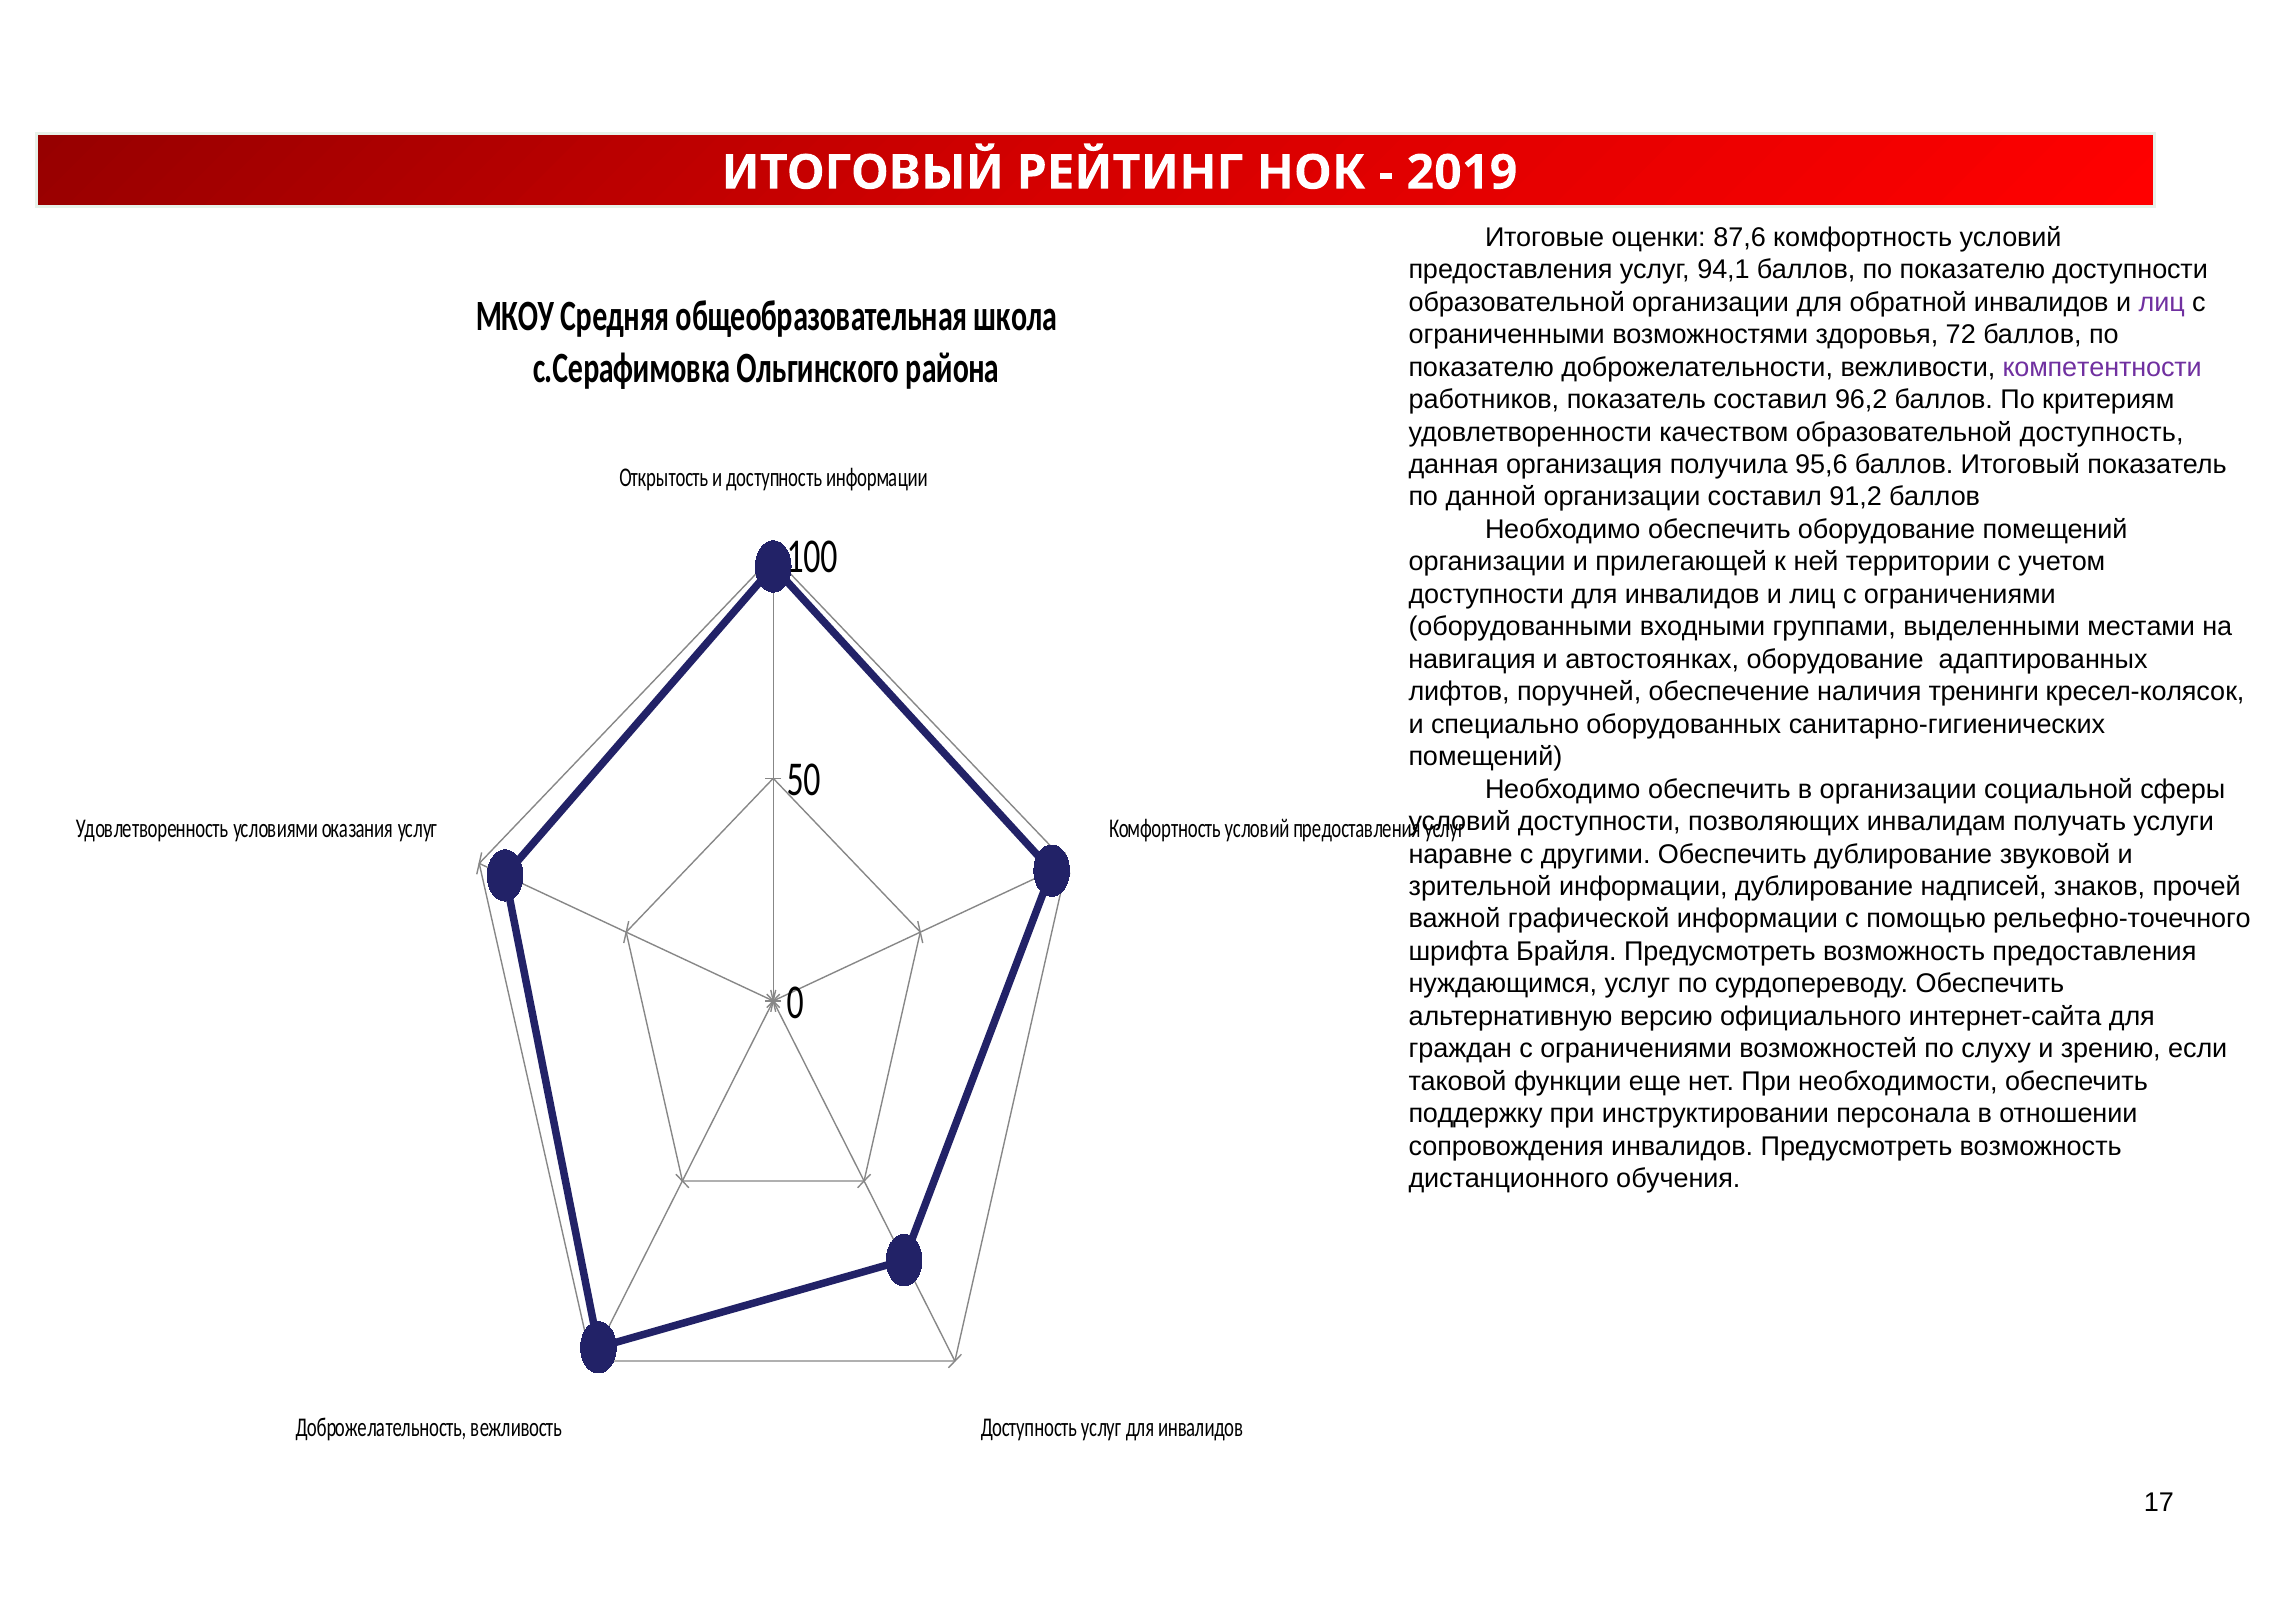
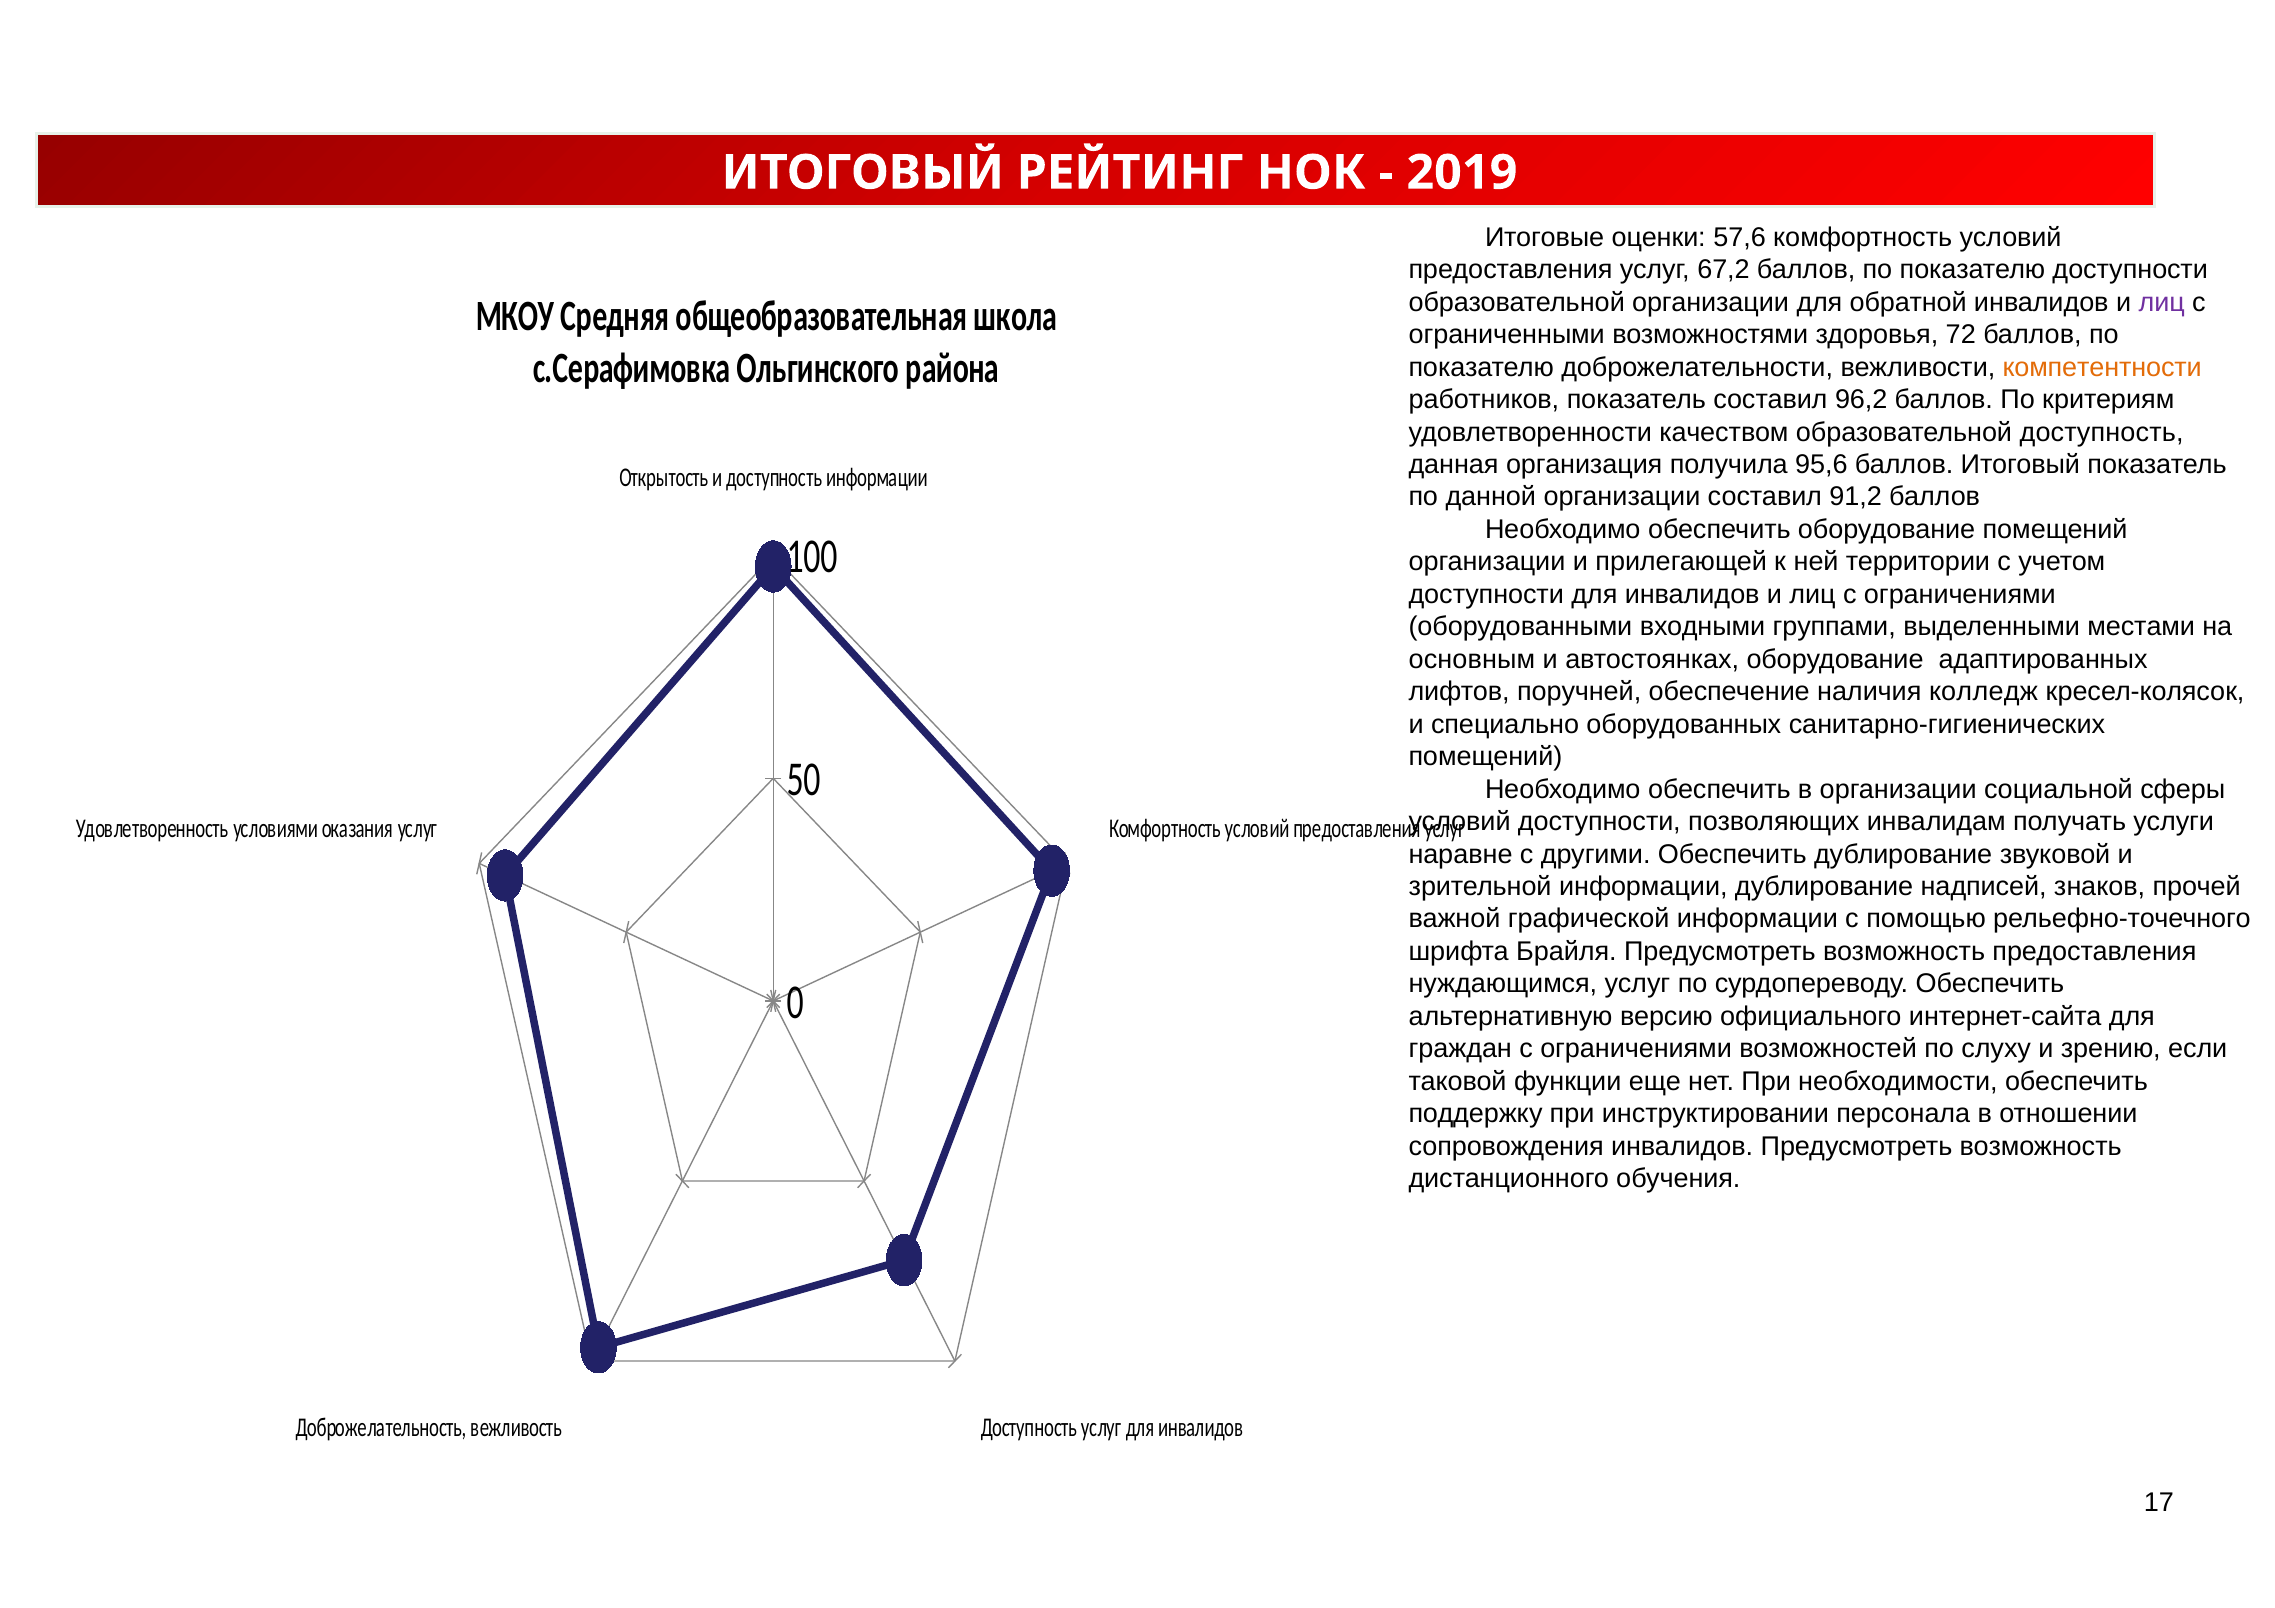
87,6: 87,6 -> 57,6
94,1: 94,1 -> 67,2
компетентности colour: purple -> orange
навигация: навигация -> основным
тренинги: тренинги -> колледж
